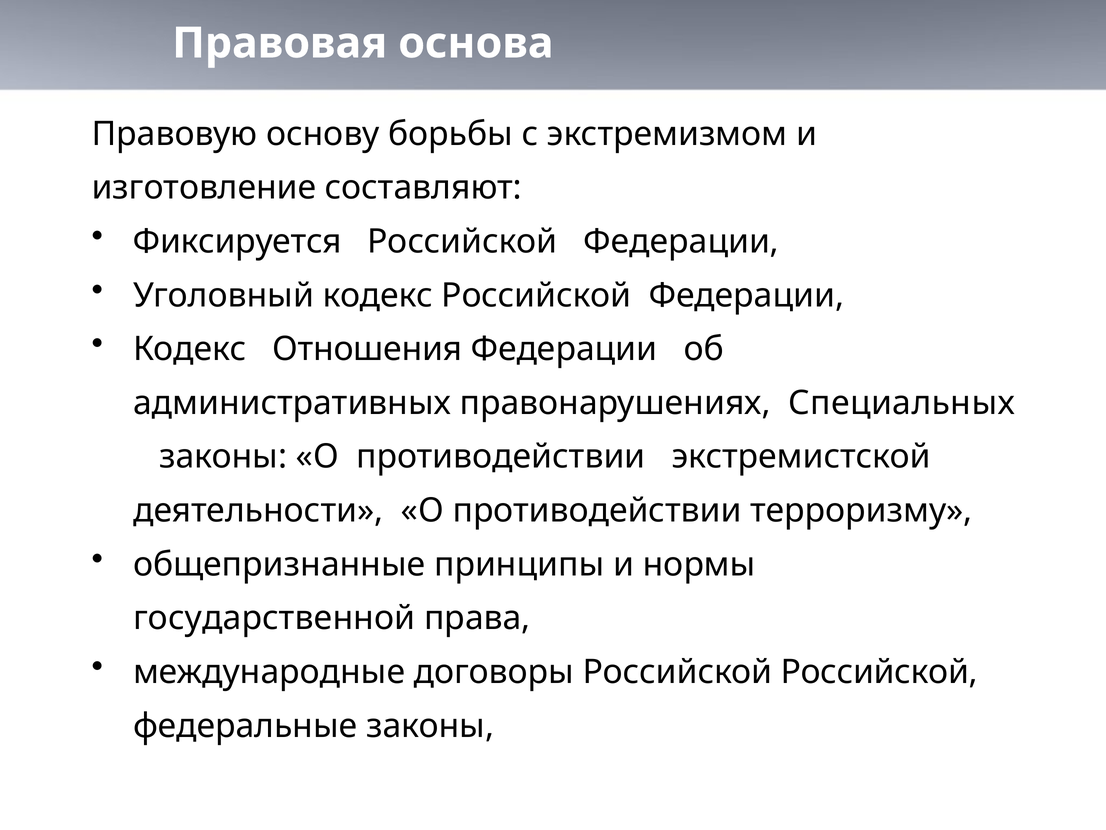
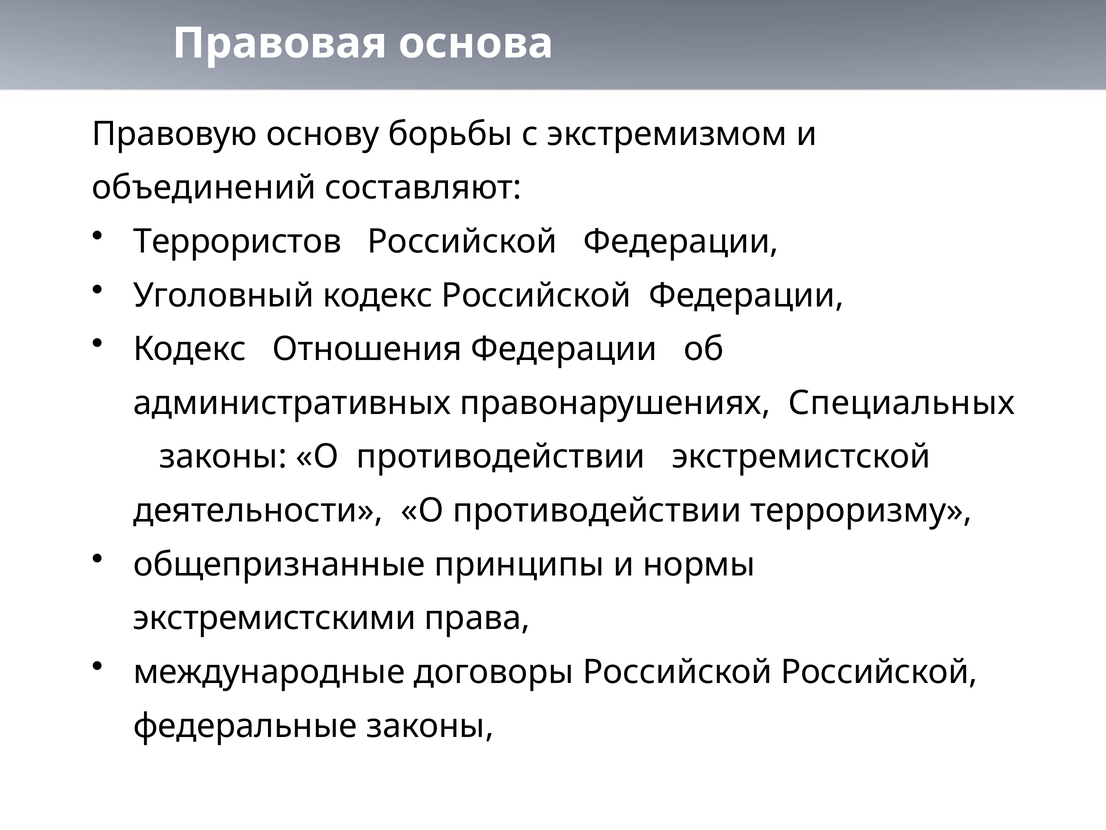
изготовление: изготовление -> объединений
Фиксируется: Фиксируется -> Террористов
государственной: государственной -> экстремистскими
